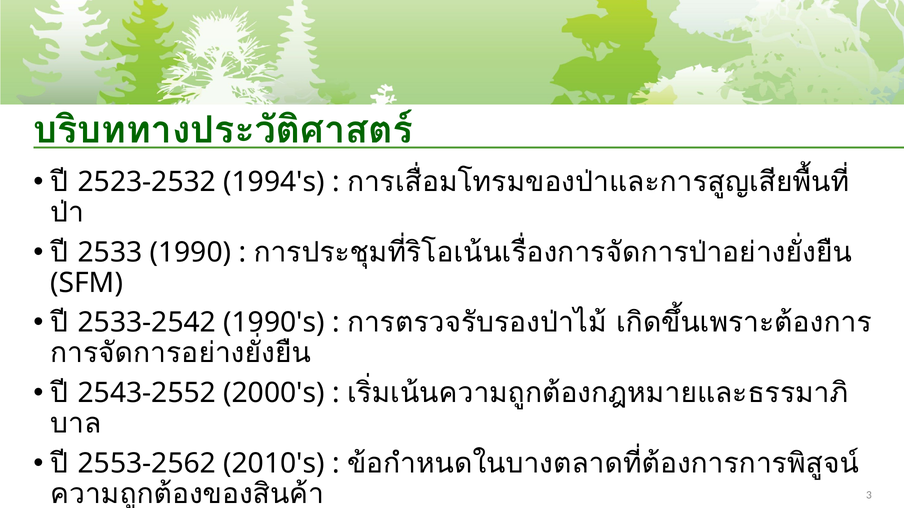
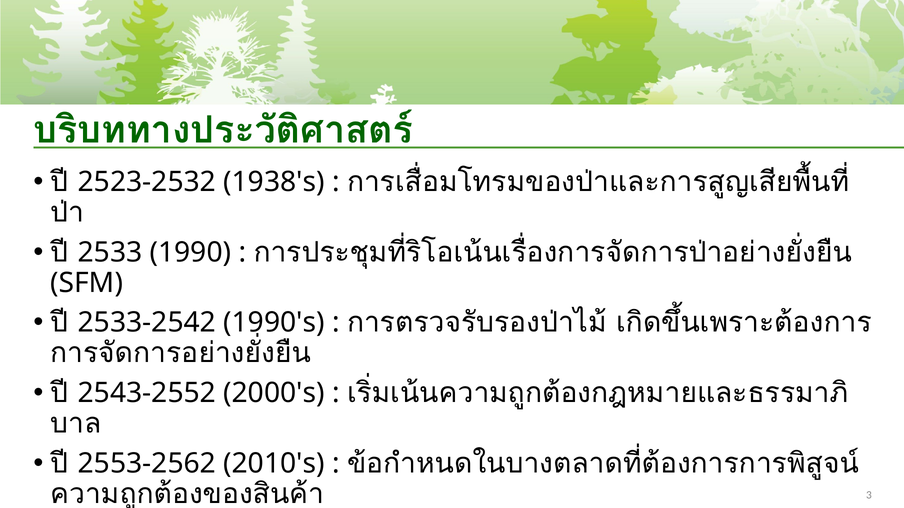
1994's: 1994's -> 1938's
